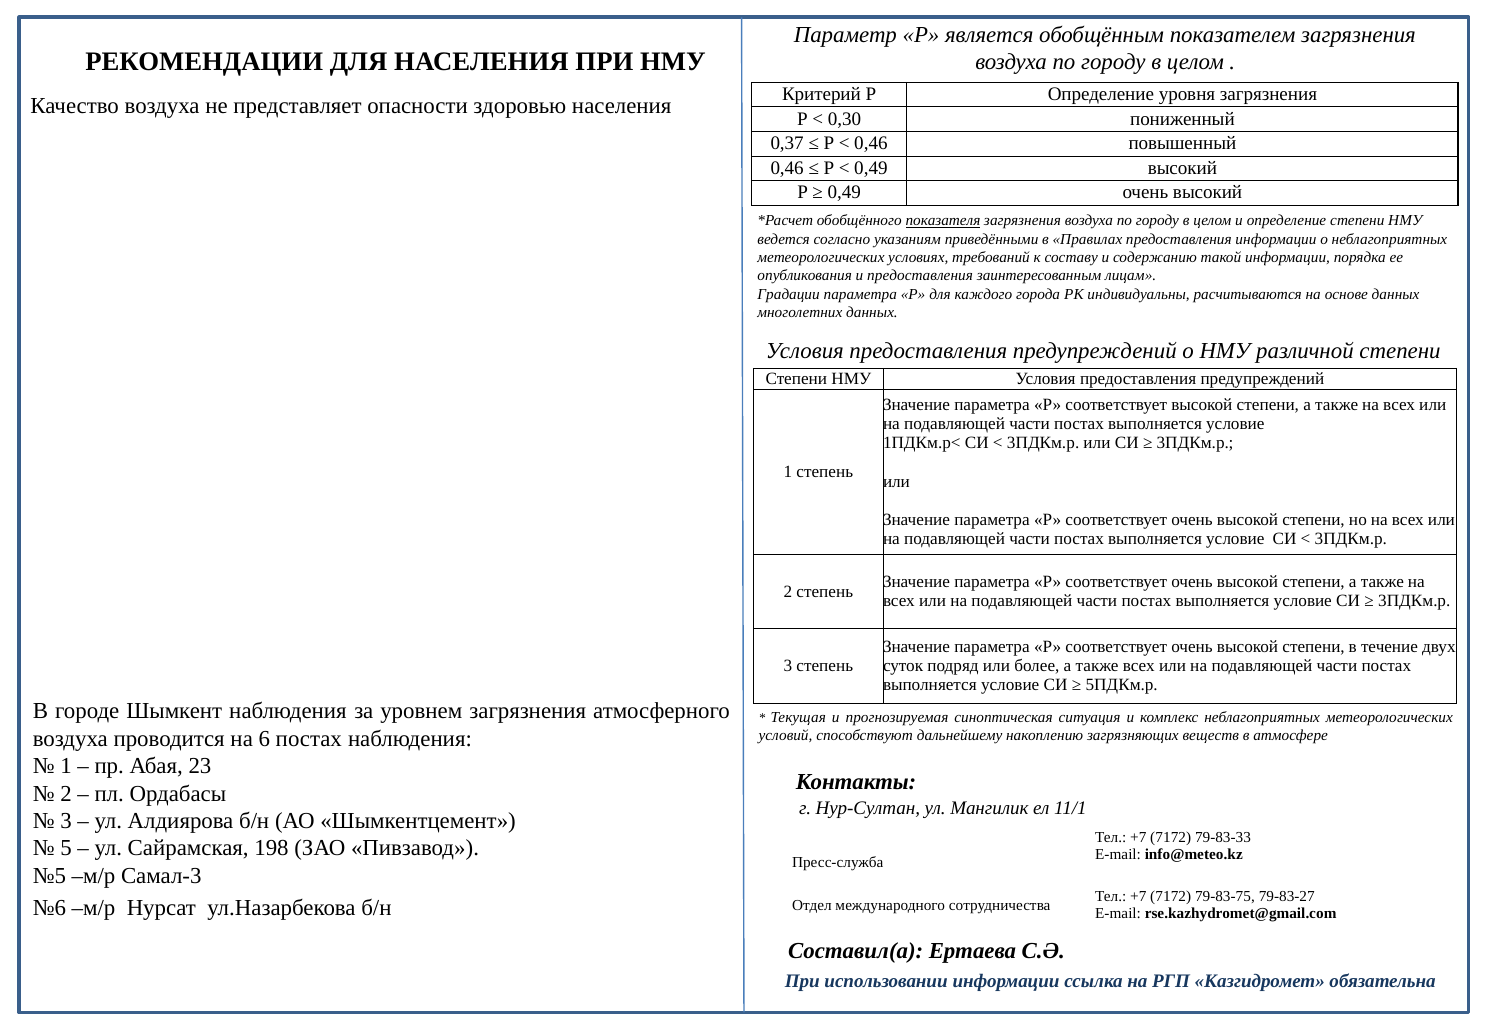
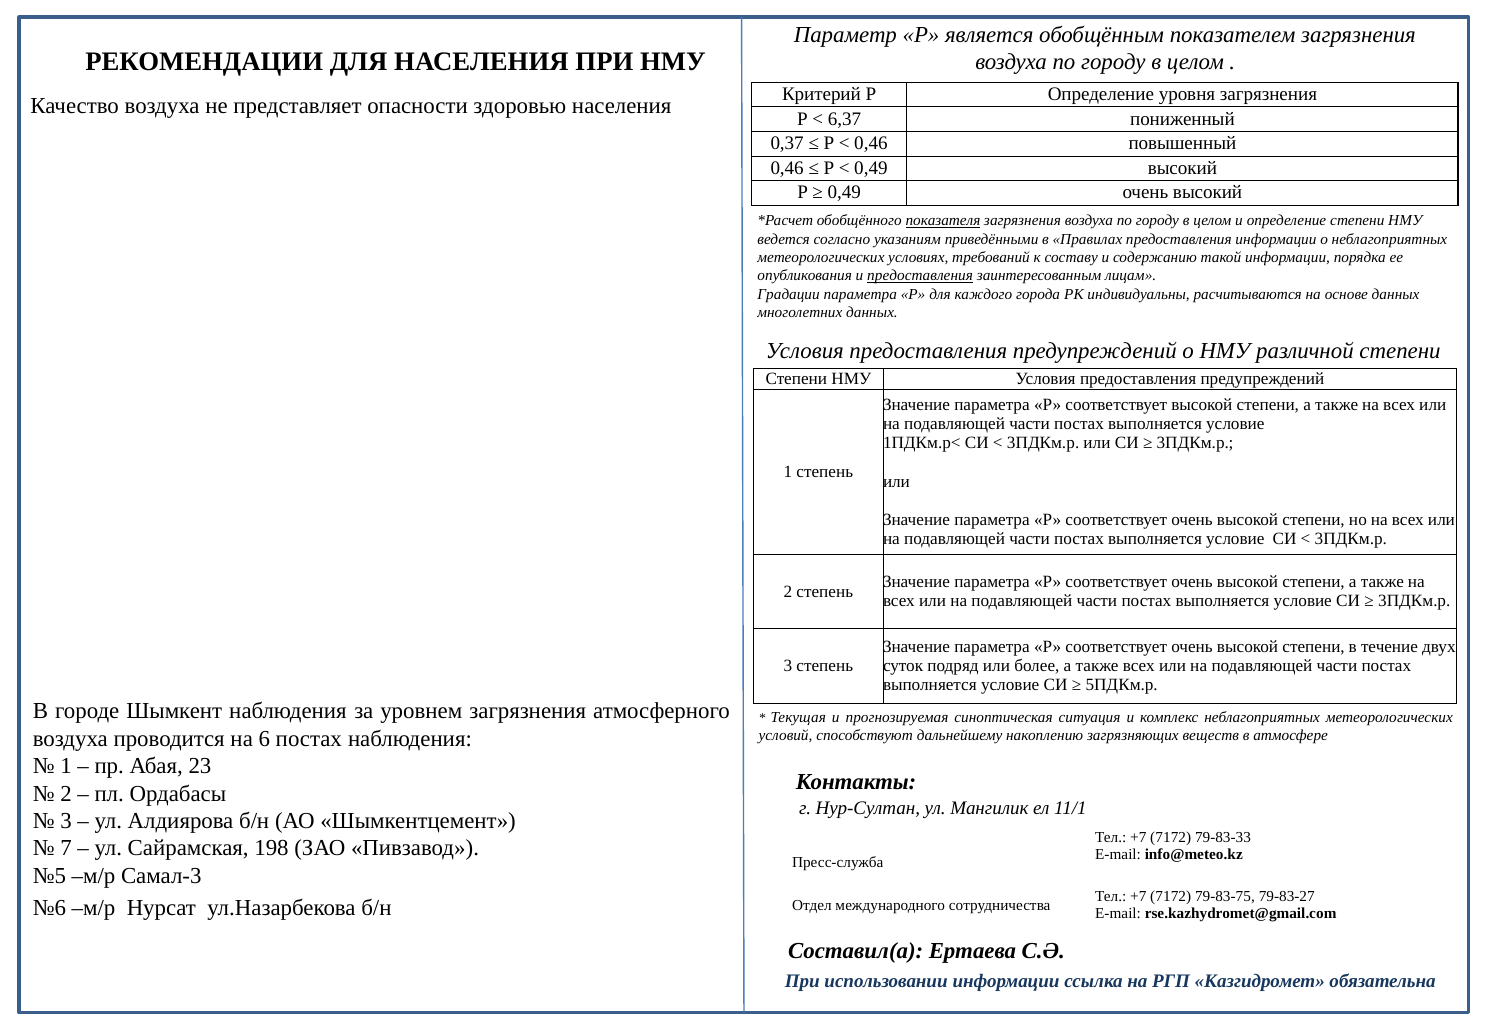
0,30: 0,30 -> 6,37
предоставления at (920, 276) underline: none -> present
5: 5 -> 7
